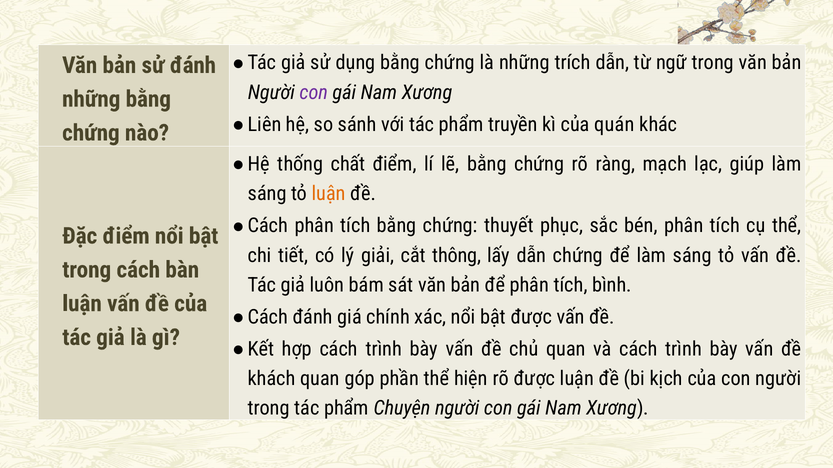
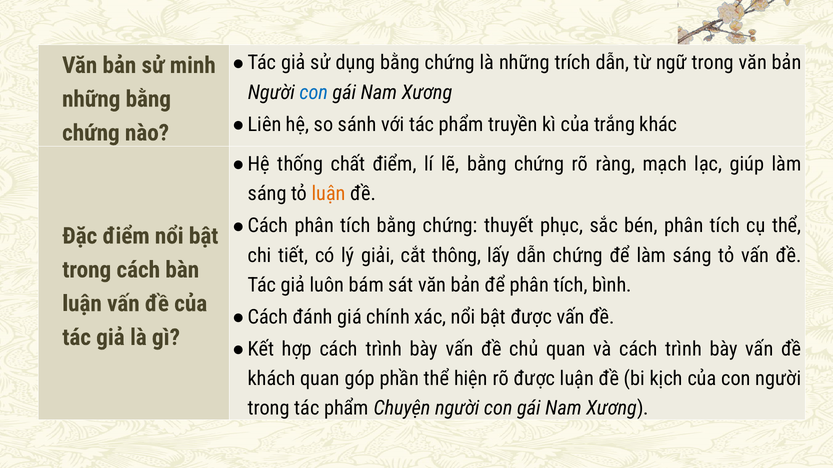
sử đánh: đánh -> minh
con at (314, 93) colour: purple -> blue
quán: quán -> trắng
